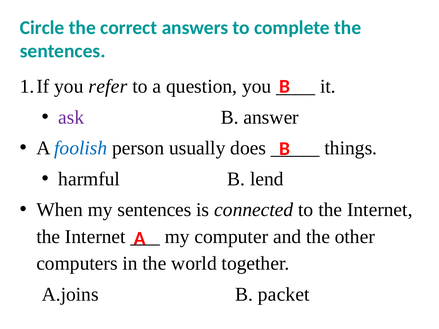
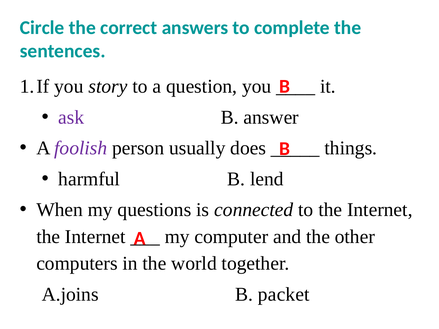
refer: refer -> story
foolish colour: blue -> purple
my sentences: sentences -> questions
